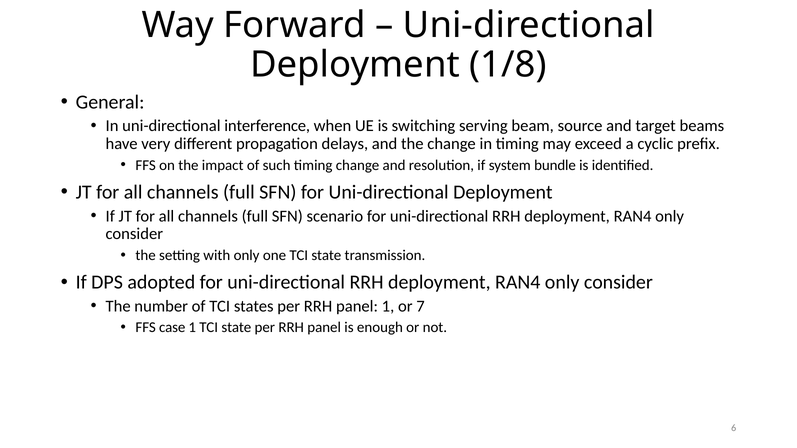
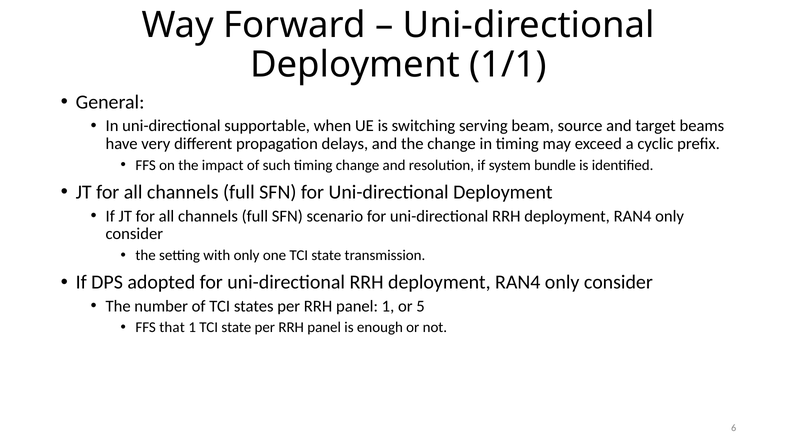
1/8: 1/8 -> 1/1
interference: interference -> supportable
7: 7 -> 5
case: case -> that
